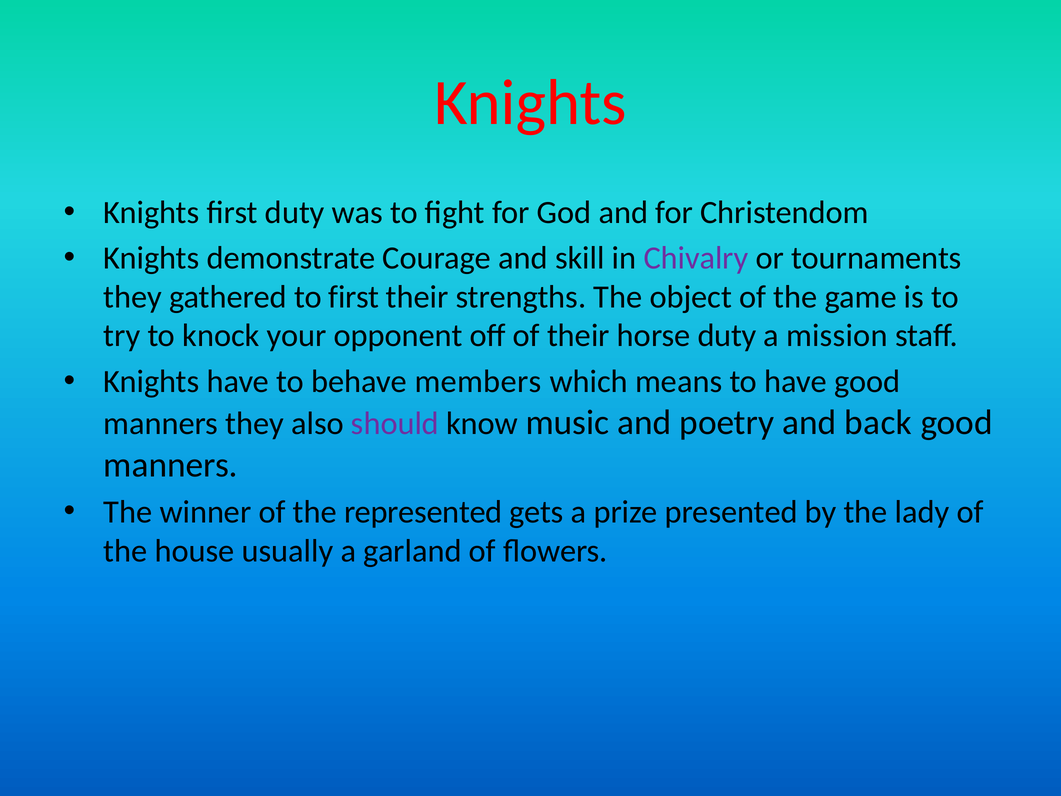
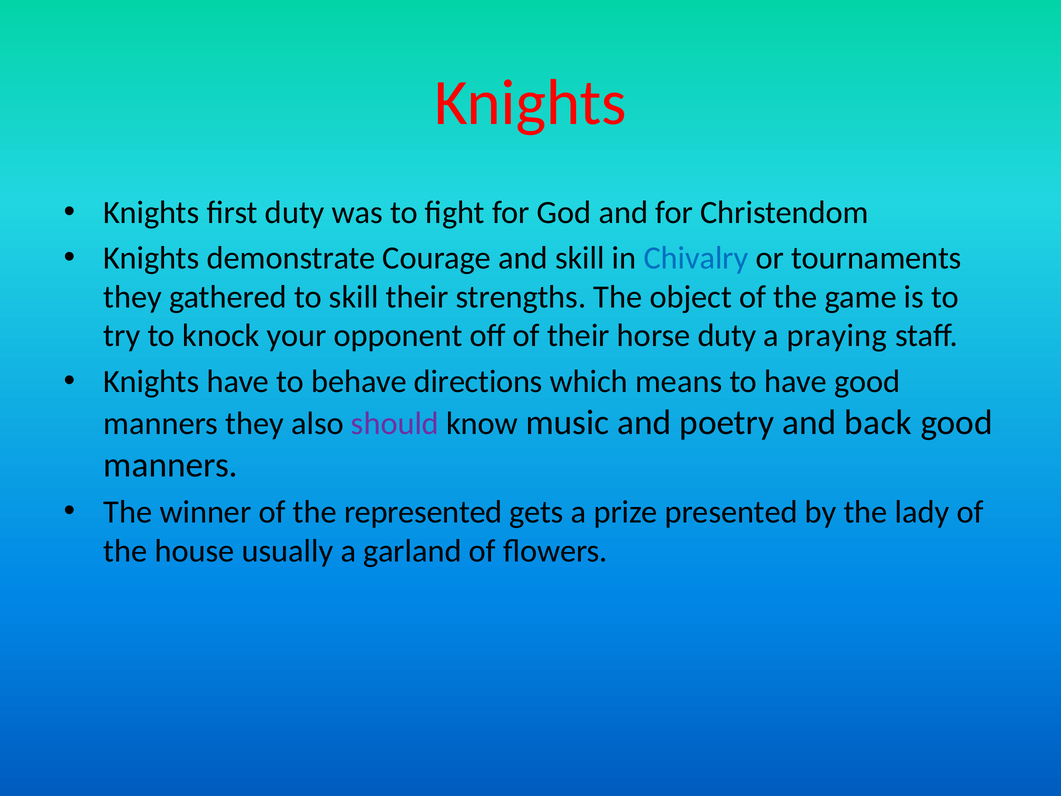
Chivalry colour: purple -> blue
to first: first -> skill
mission: mission -> praying
members: members -> directions
